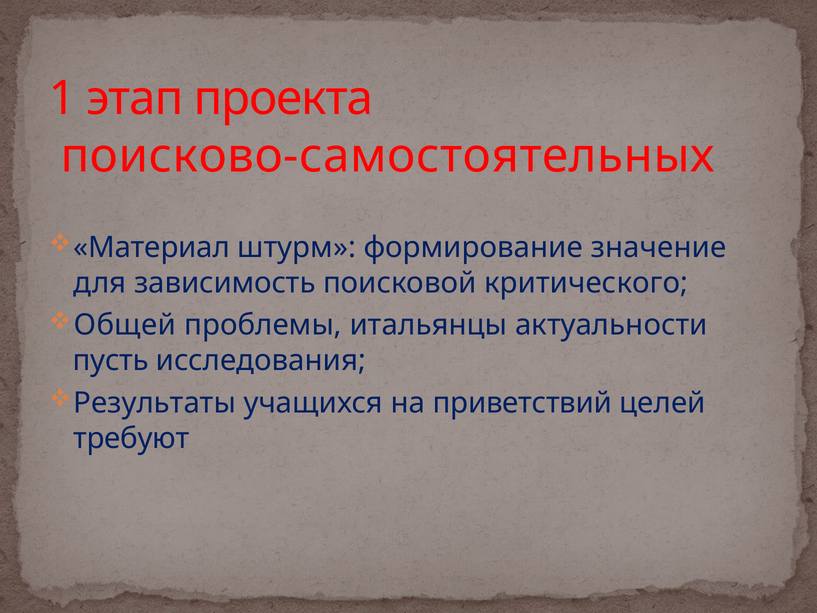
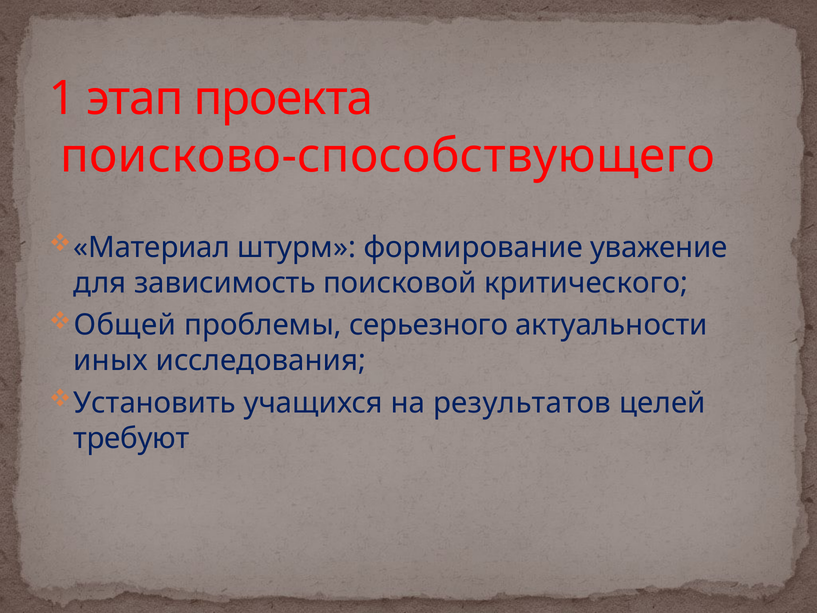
поисково-самостоятельных: поисково-самостоятельных -> поисково-способствующего
значение: значение -> уважение
итальянцы: итальянцы -> серьезного
пусть: пусть -> иных
Результаты: Результаты -> Установить
приветствий: приветствий -> результатов
